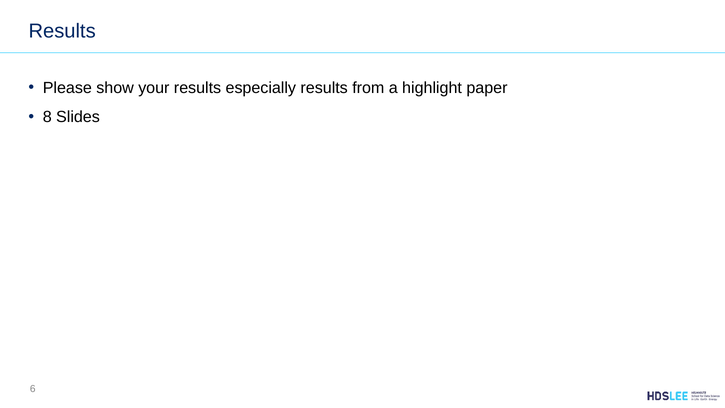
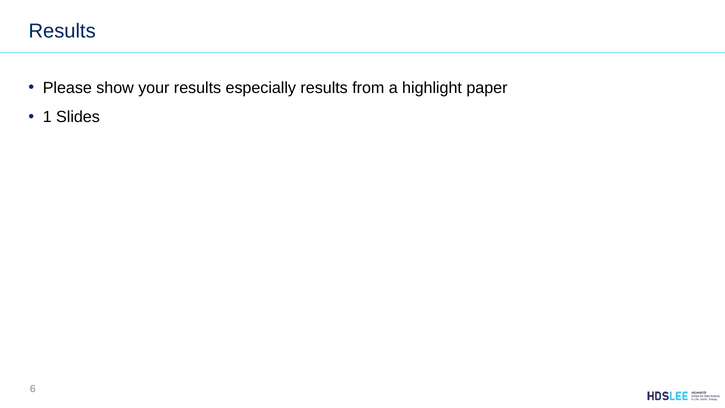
8: 8 -> 1
